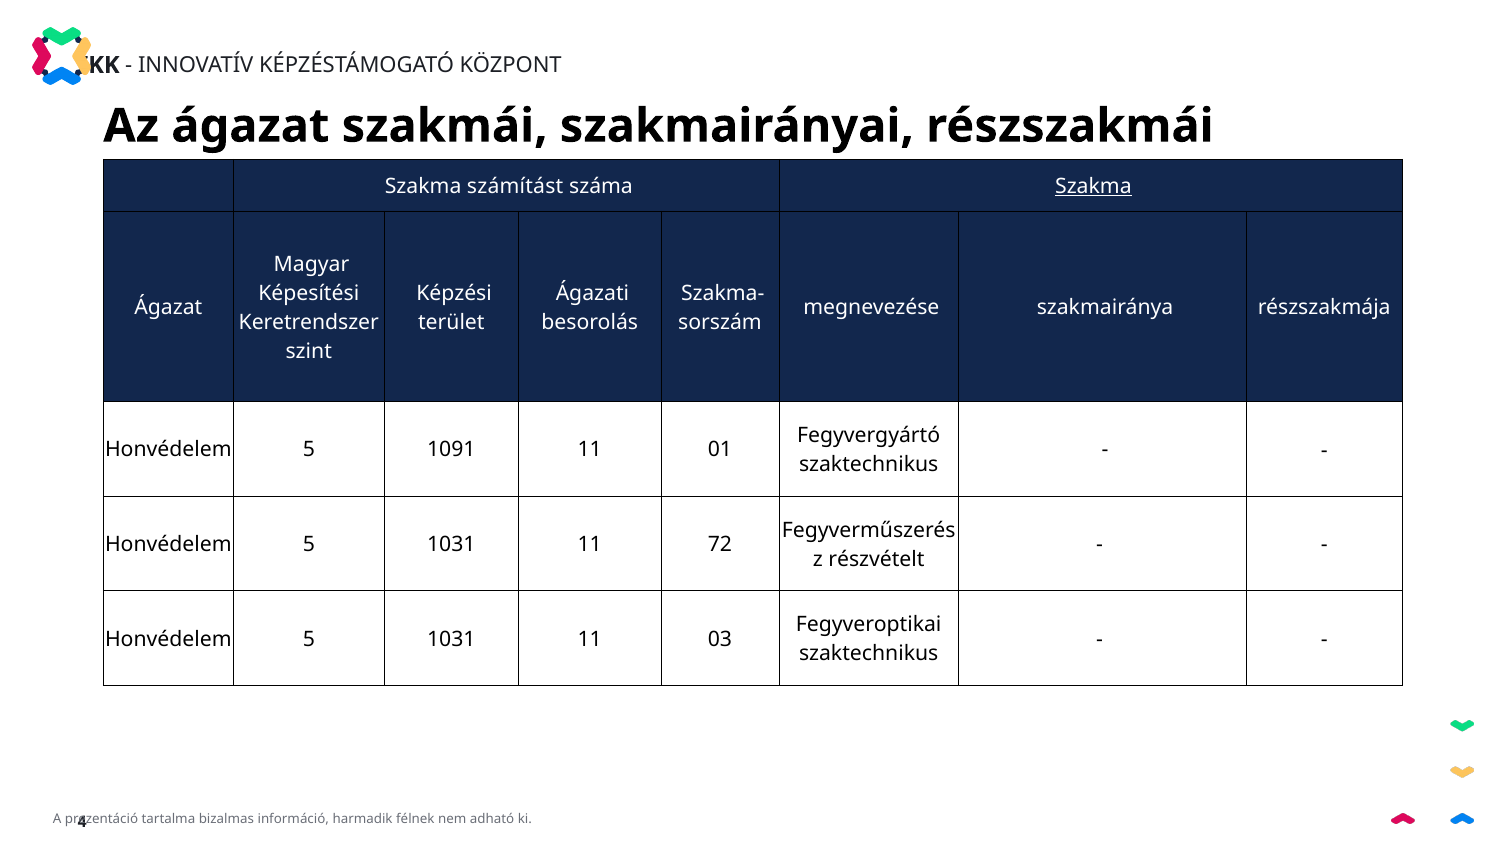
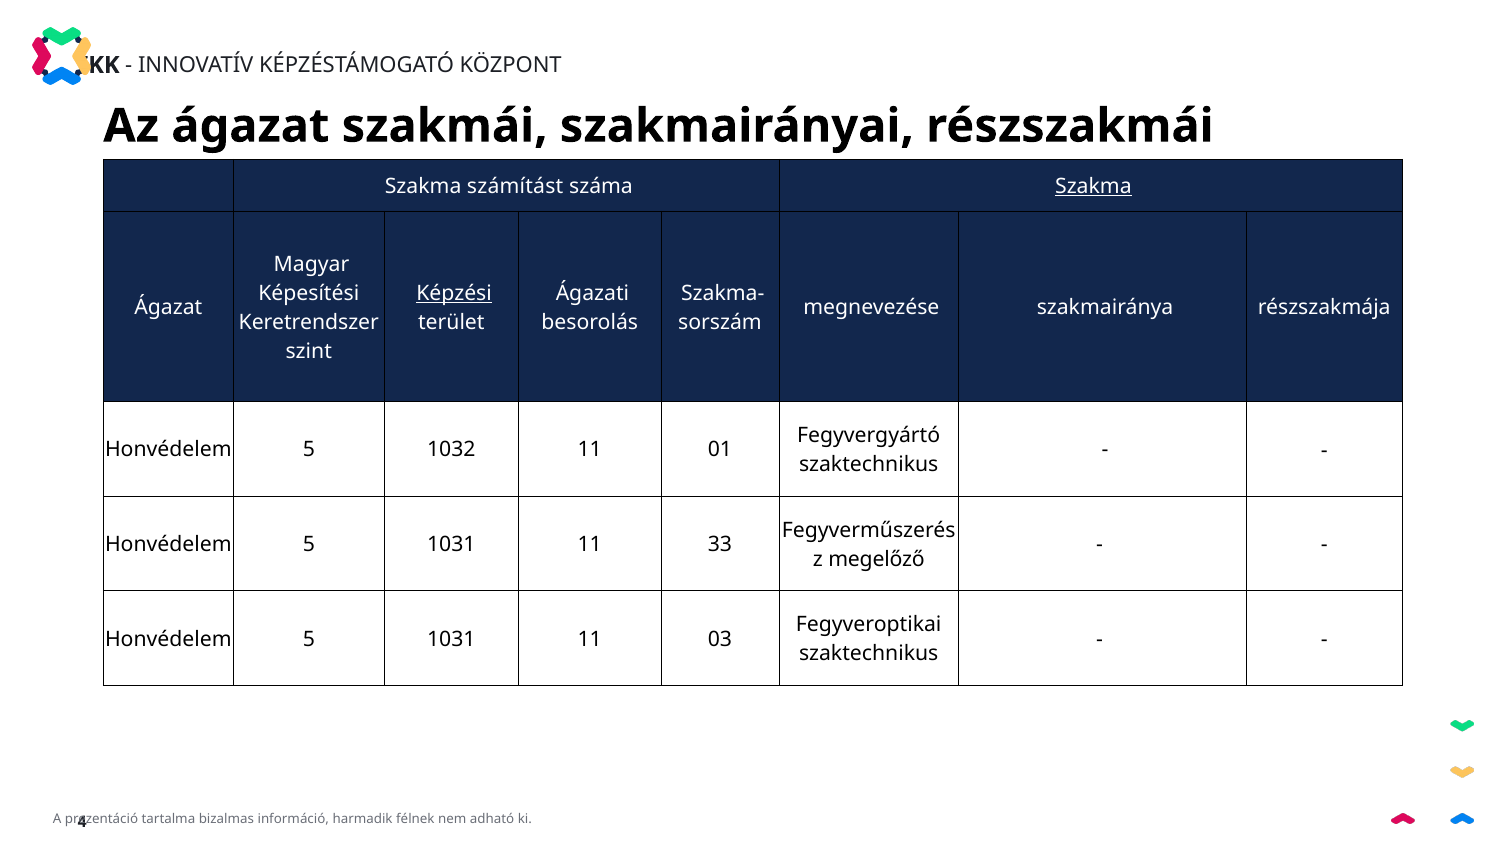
Képzési underline: none -> present
1091: 1091 -> 1032
72: 72 -> 33
részvételt: részvételt -> megelőző
